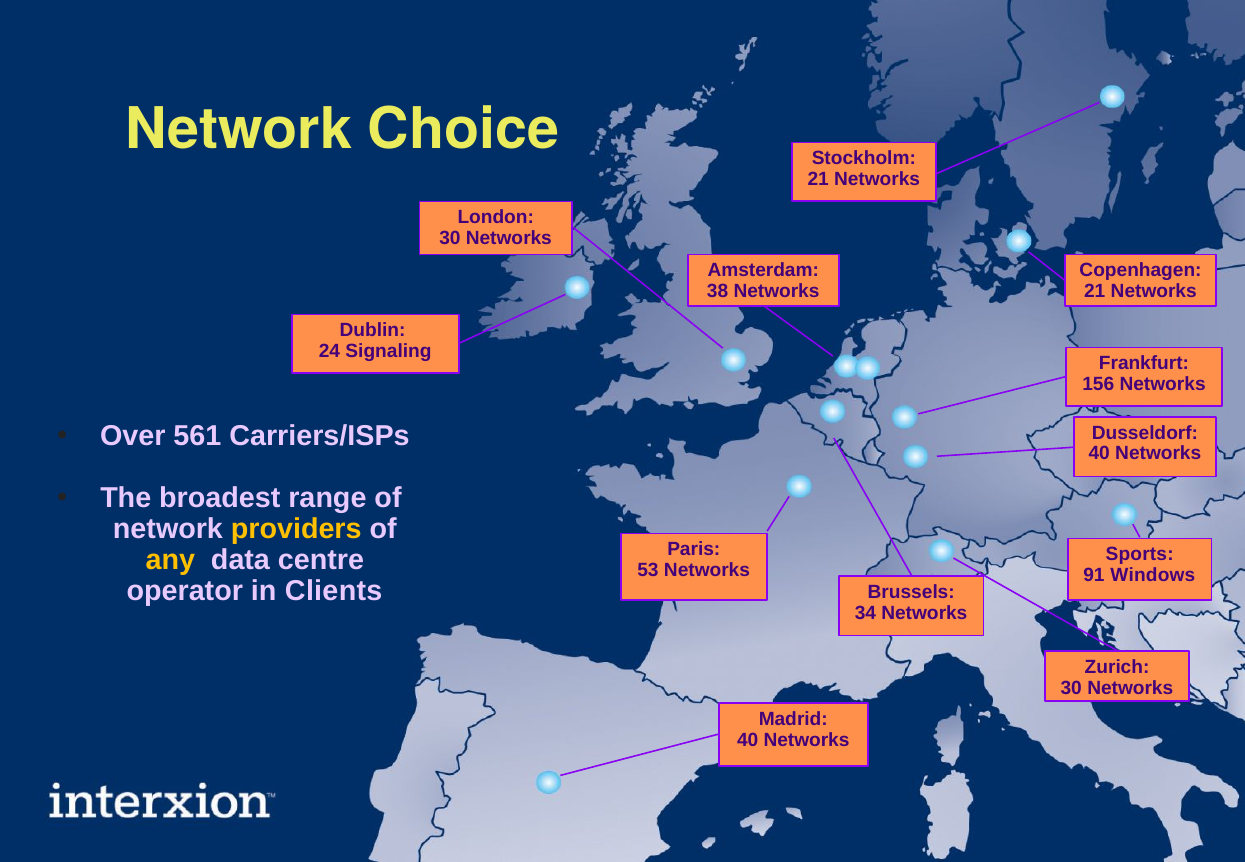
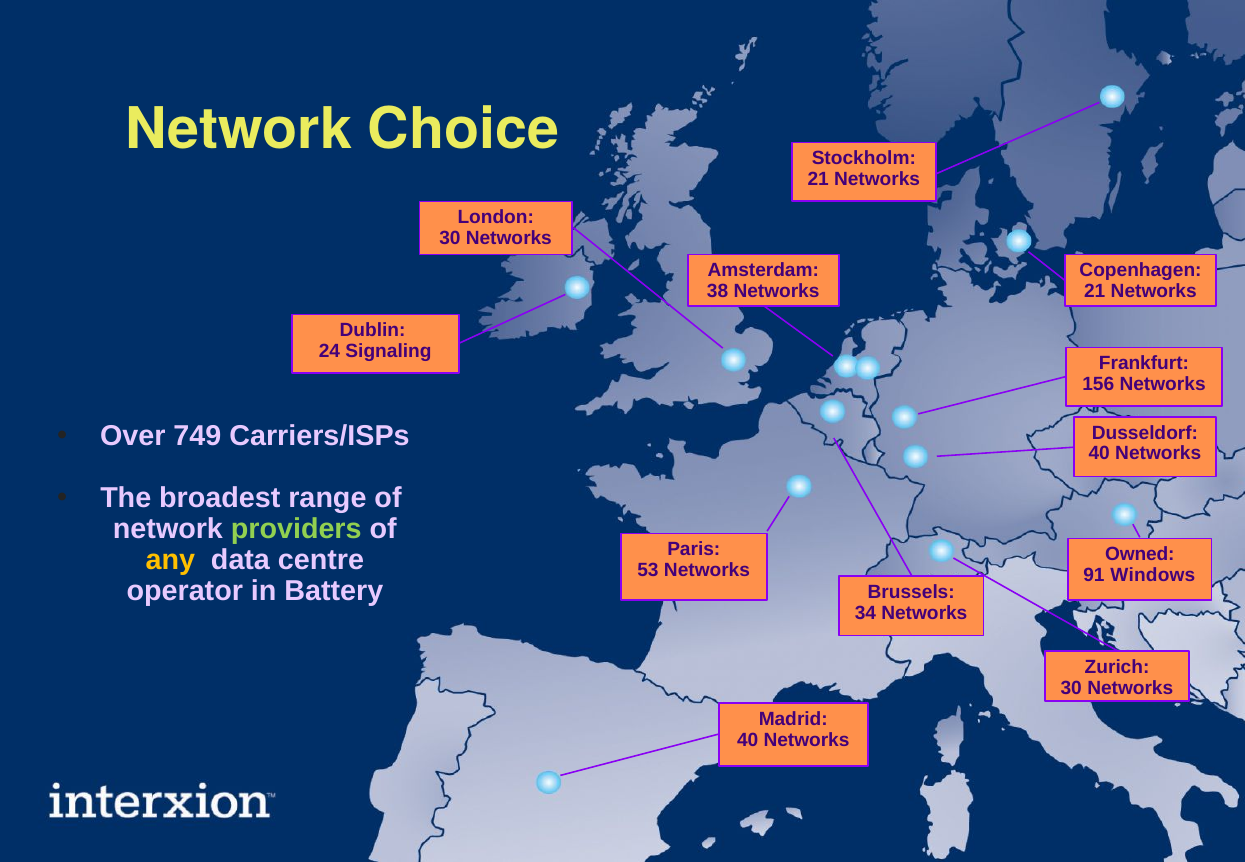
561: 561 -> 749
providers colour: yellow -> light green
Sports: Sports -> Owned
Clients: Clients -> Battery
